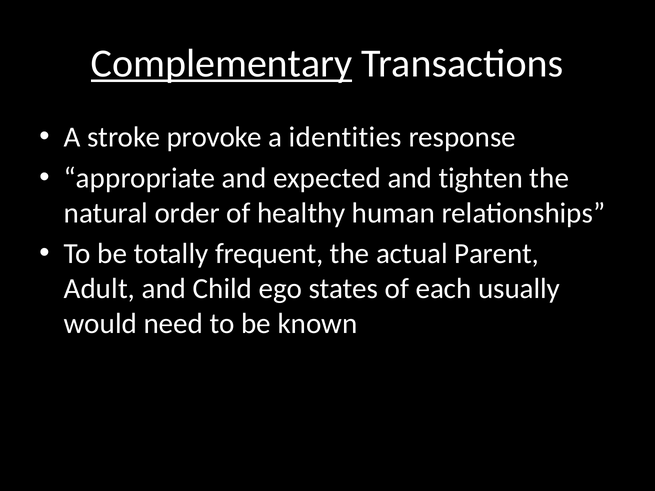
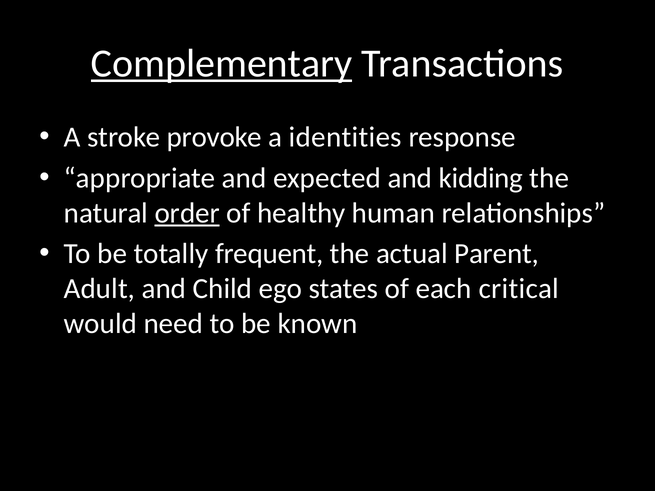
tighten: tighten -> kidding
order underline: none -> present
usually: usually -> critical
